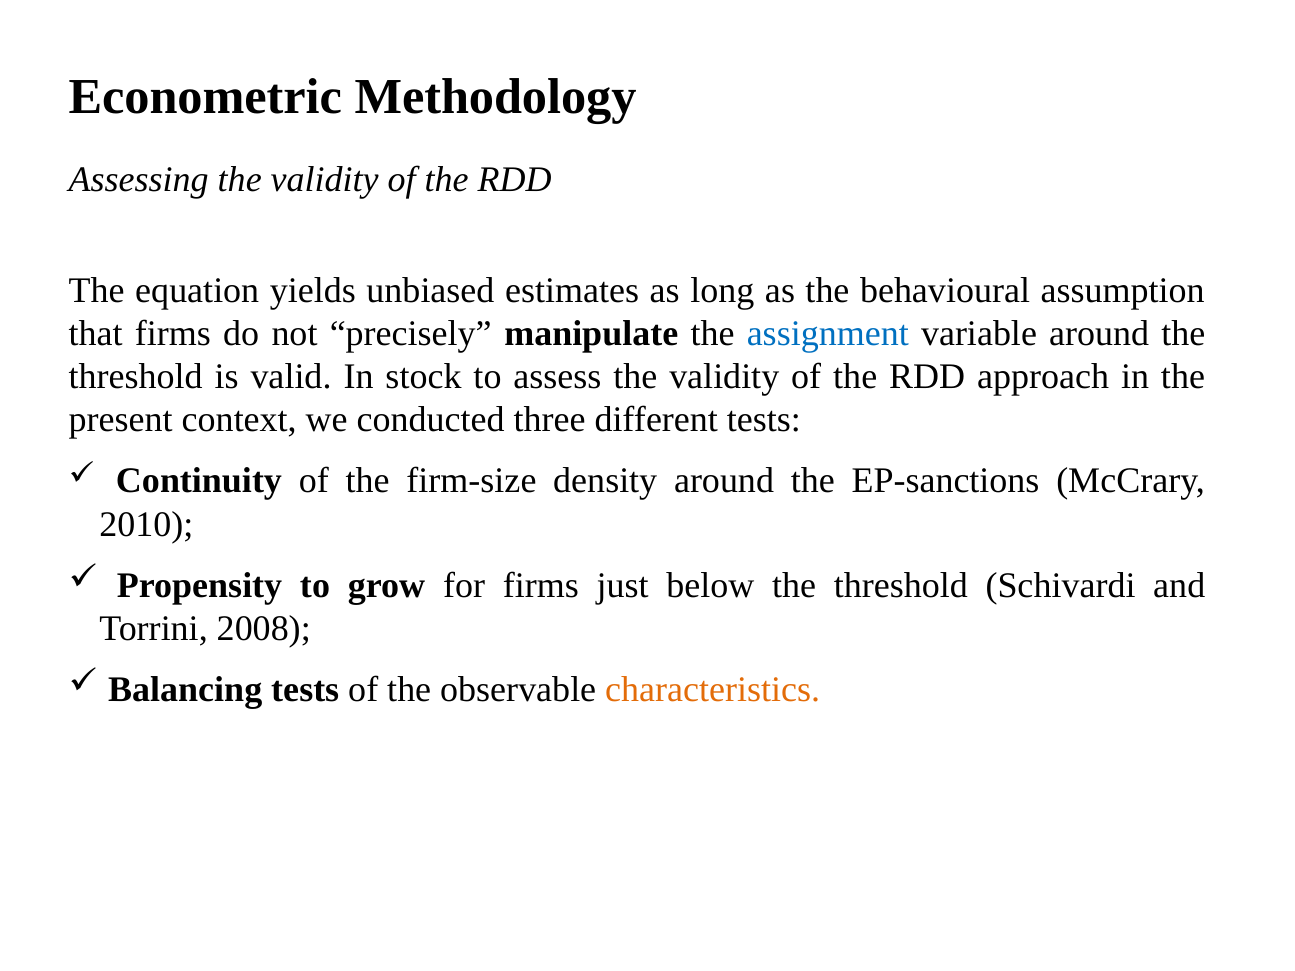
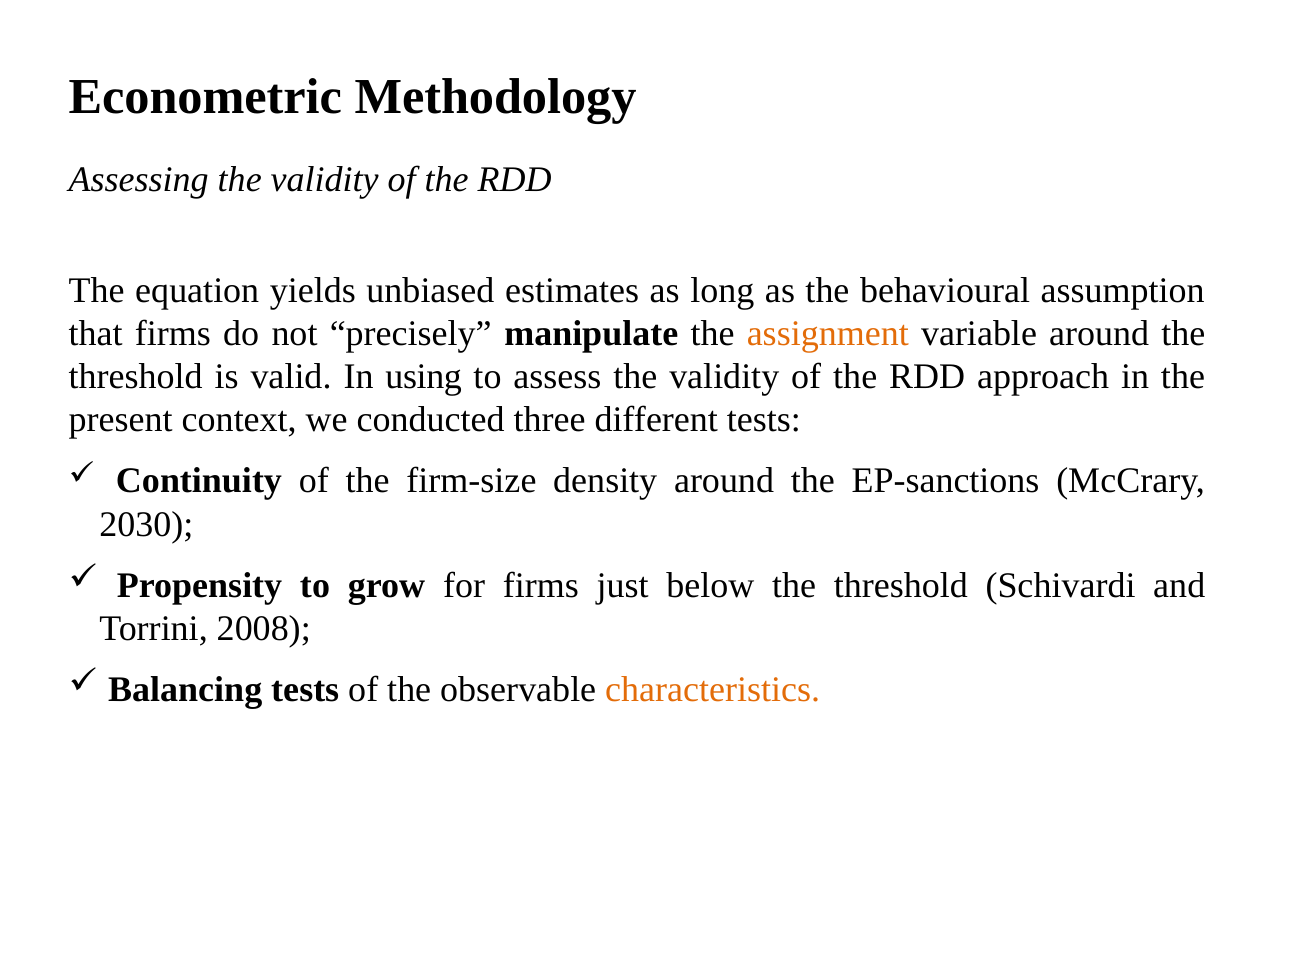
assignment colour: blue -> orange
stock: stock -> using
2010: 2010 -> 2030
